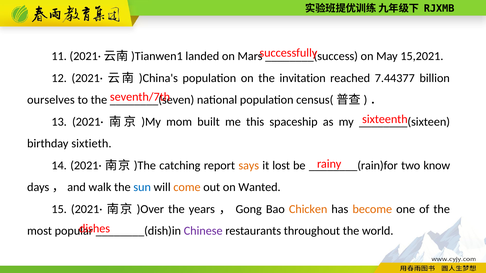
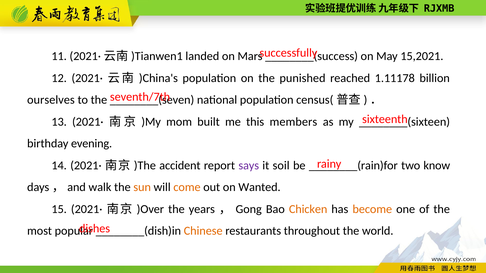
invitation: invitation -> punished
7.44377: 7.44377 -> 1.11178
spaceship: spaceship -> members
sixtieth: sixtieth -> evening
catching: catching -> accident
says colour: orange -> purple
lost: lost -> soil
sun colour: blue -> orange
Chinese colour: purple -> orange
